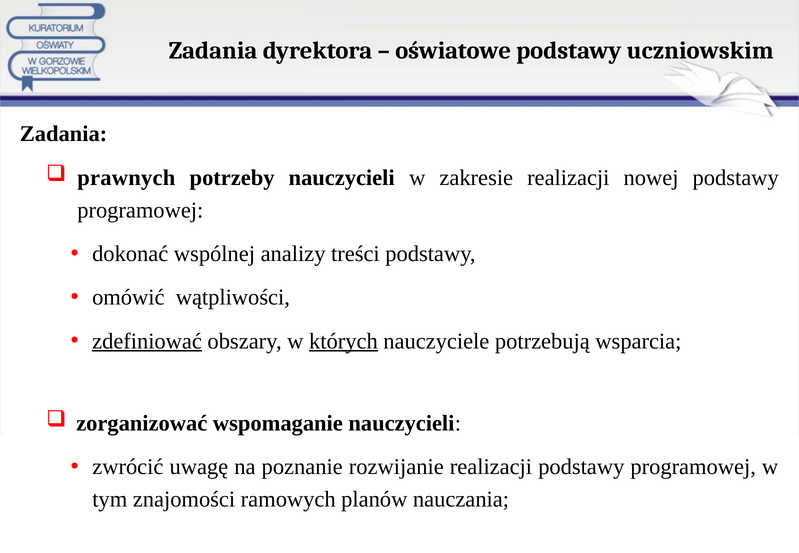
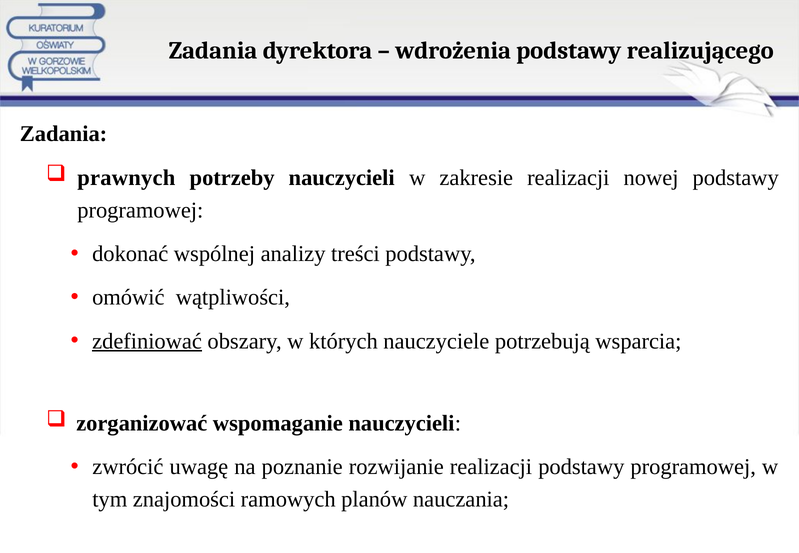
oświatowe: oświatowe -> wdrożenia
uczniowskim: uczniowskim -> realizującego
których underline: present -> none
